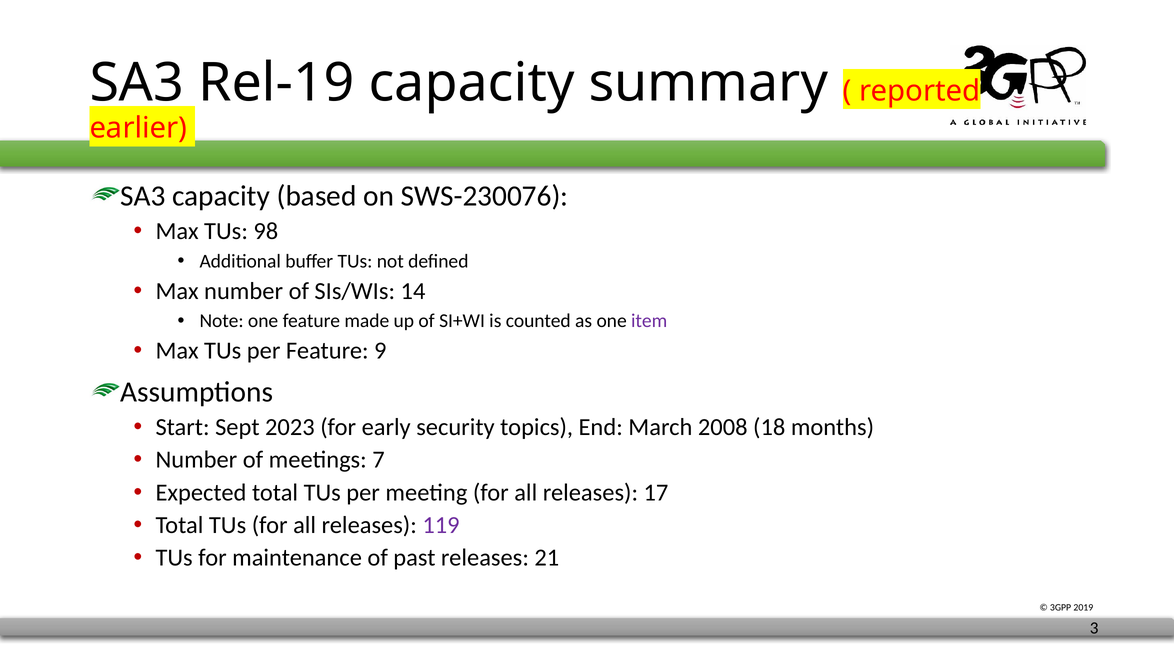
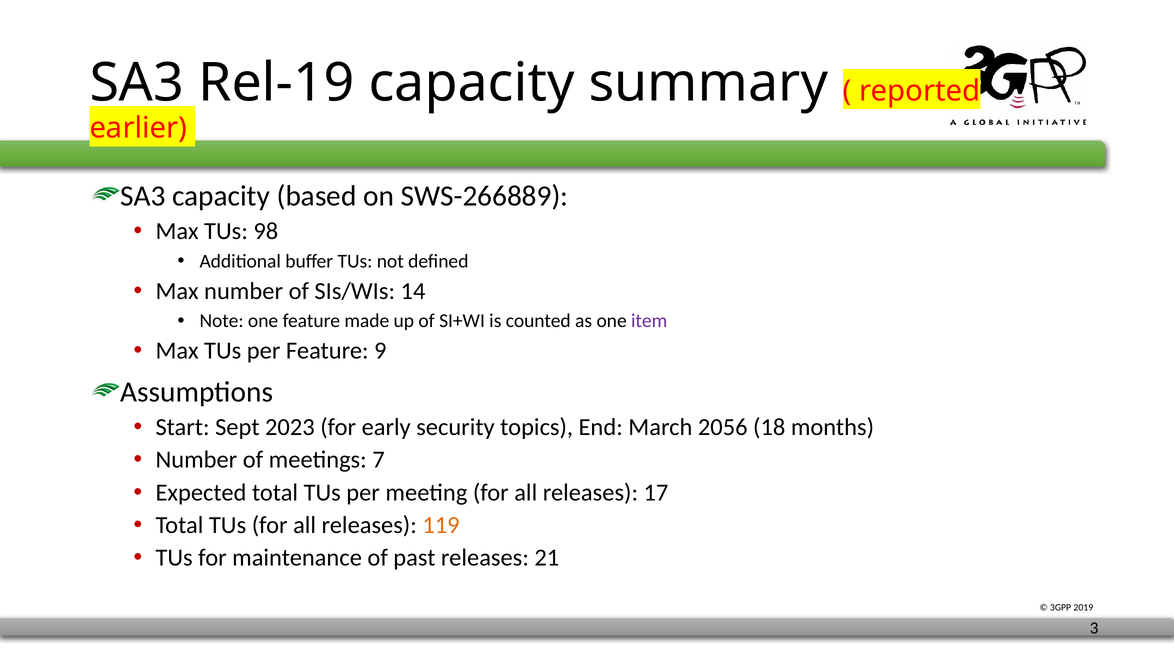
SWS-230076: SWS-230076 -> SWS-266889
2008: 2008 -> 2056
119 colour: purple -> orange
